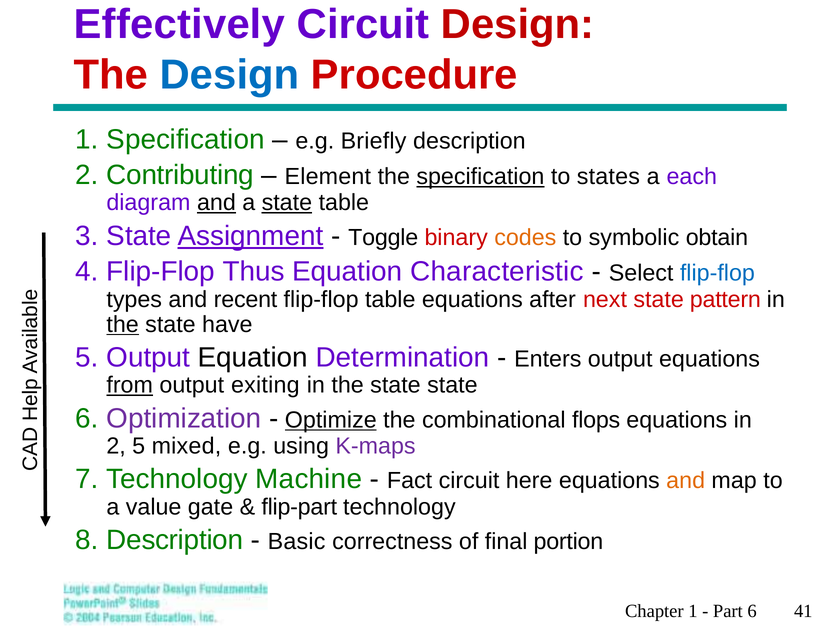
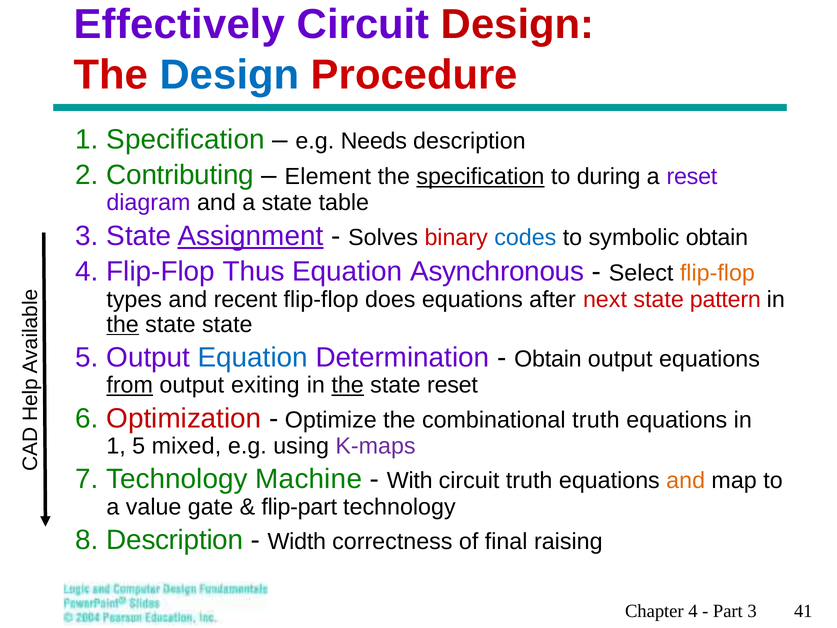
Briefly: Briefly -> Needs
states: states -> during
a each: each -> reset
and at (216, 203) underline: present -> none
state at (287, 203) underline: present -> none
Toggle: Toggle -> Solves
codes colour: orange -> blue
Characteristic: Characteristic -> Asynchronous
flip-flop at (717, 273) colour: blue -> orange
flip-flop table: table -> does
state have: have -> state
Equation at (253, 357) colour: black -> blue
Enters at (548, 359): Enters -> Obtain
the at (348, 385) underline: none -> present
state state: state -> reset
Optimization colour: purple -> red
Optimize underline: present -> none
combinational flops: flops -> truth
2 at (116, 446): 2 -> 1
Fact: Fact -> With
circuit here: here -> truth
Basic: Basic -> Width
portion: portion -> raising
Chapter 1: 1 -> 4
Part 6: 6 -> 3
